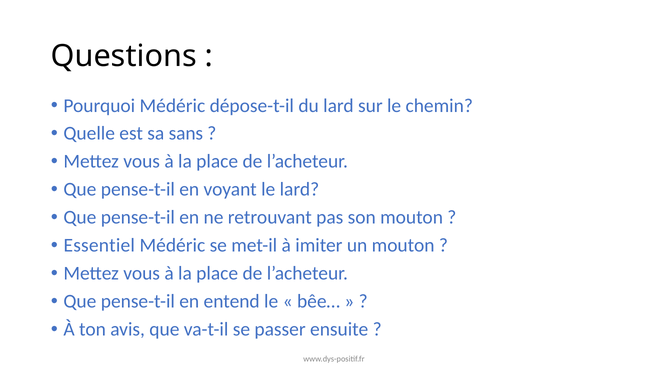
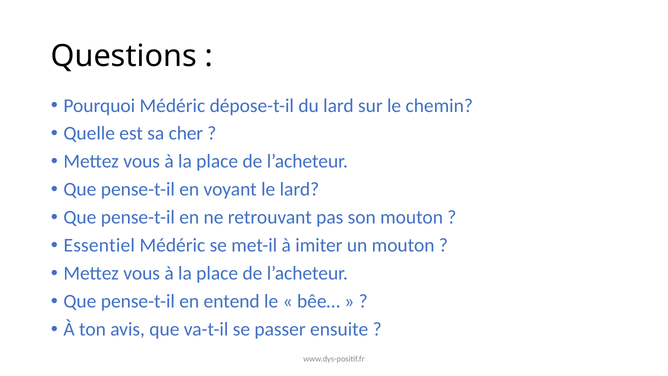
sans: sans -> cher
